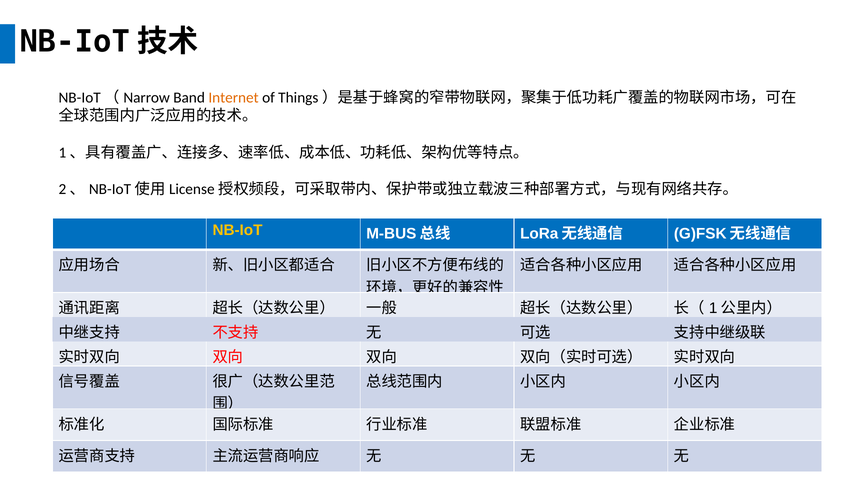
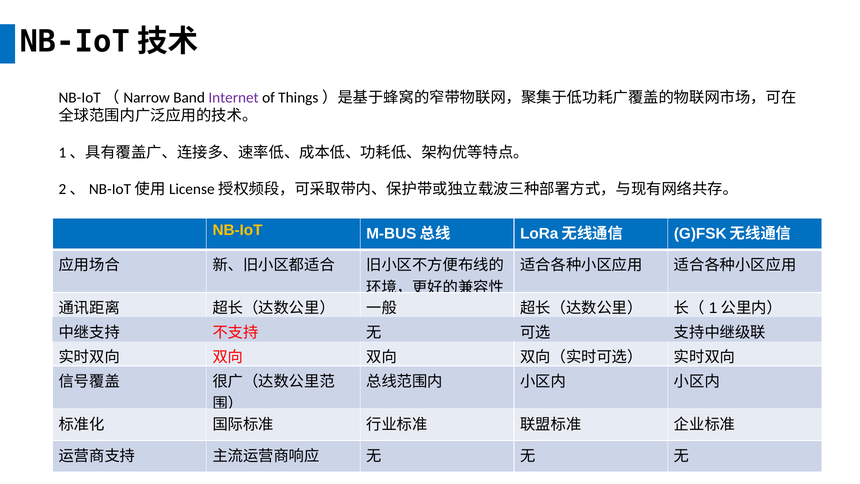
Internet colour: orange -> purple
